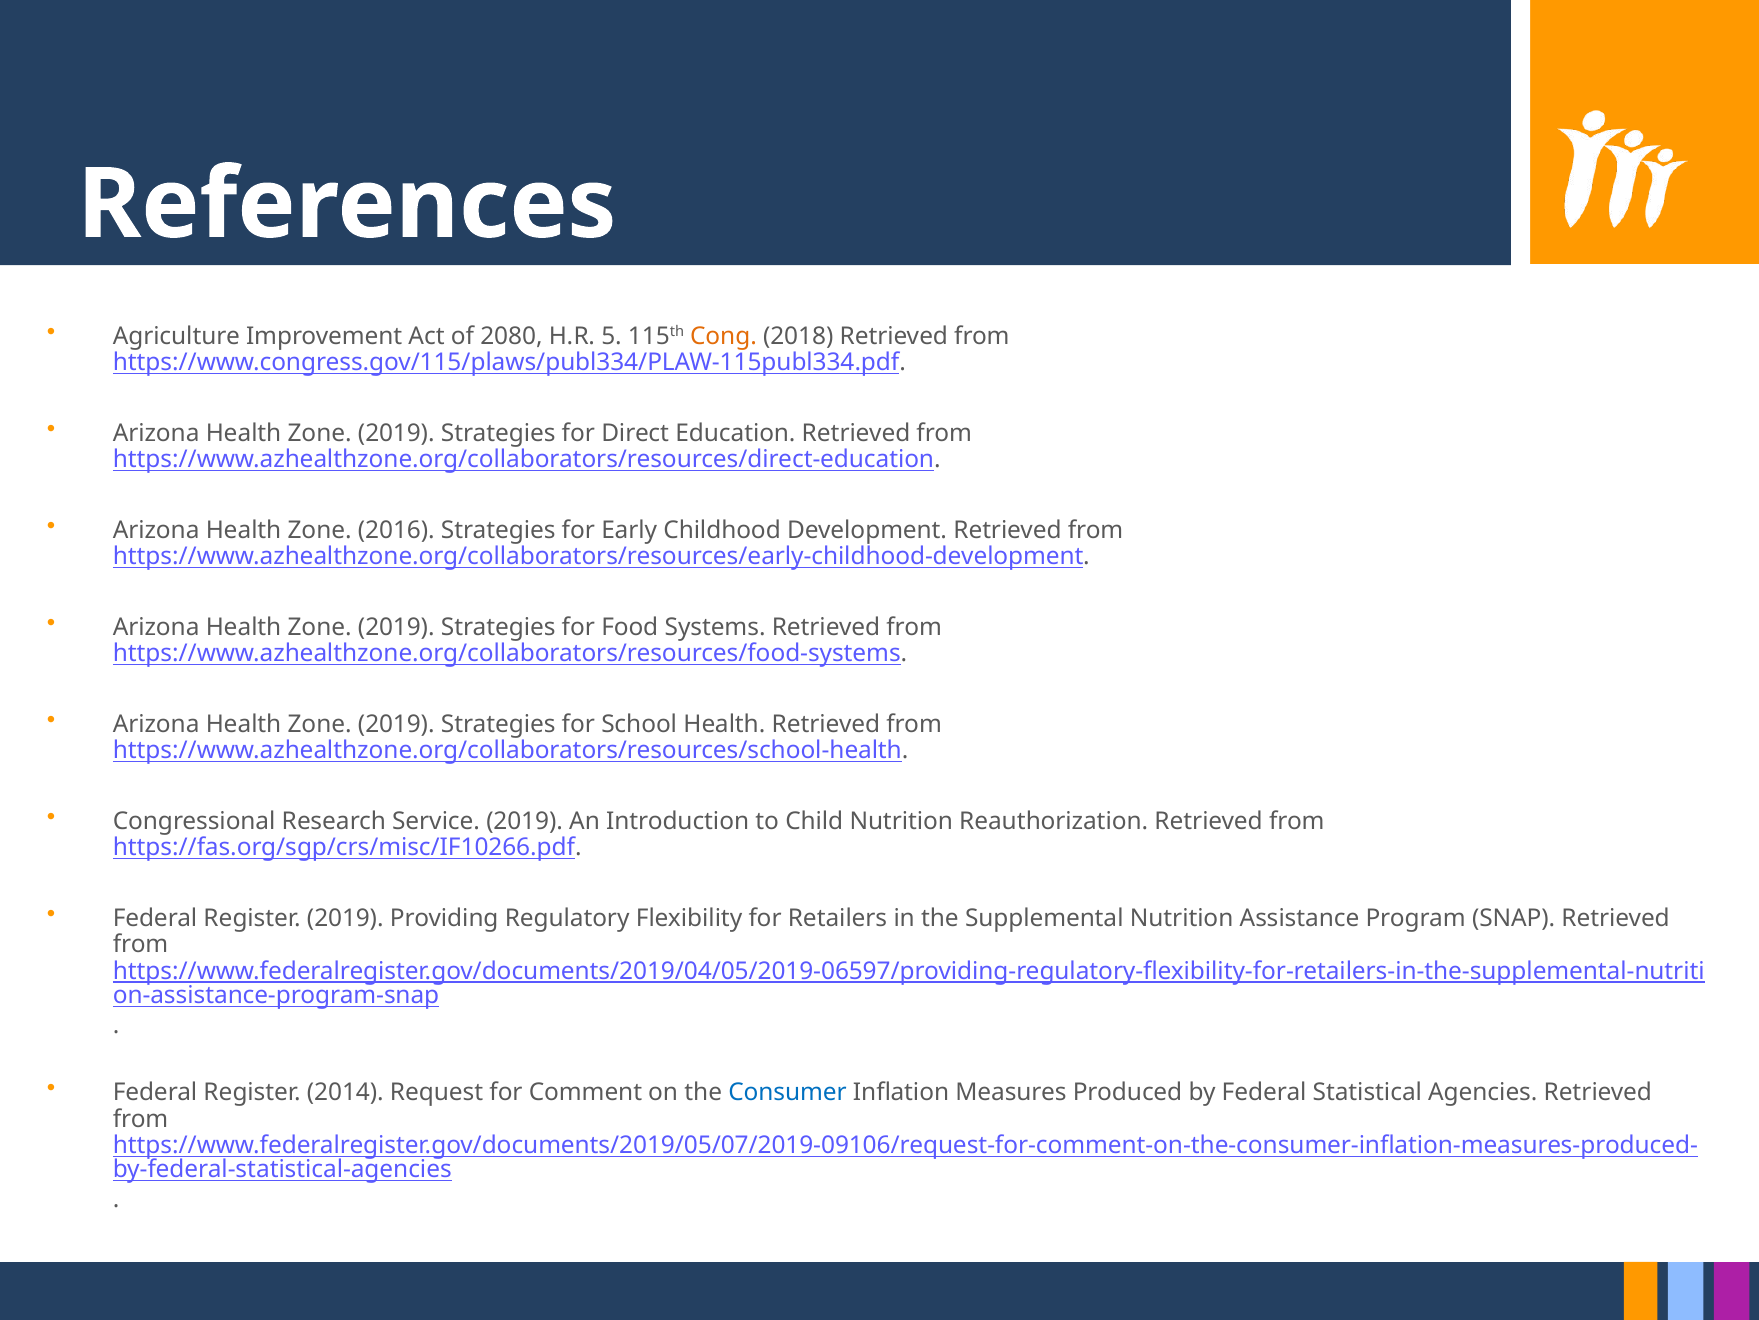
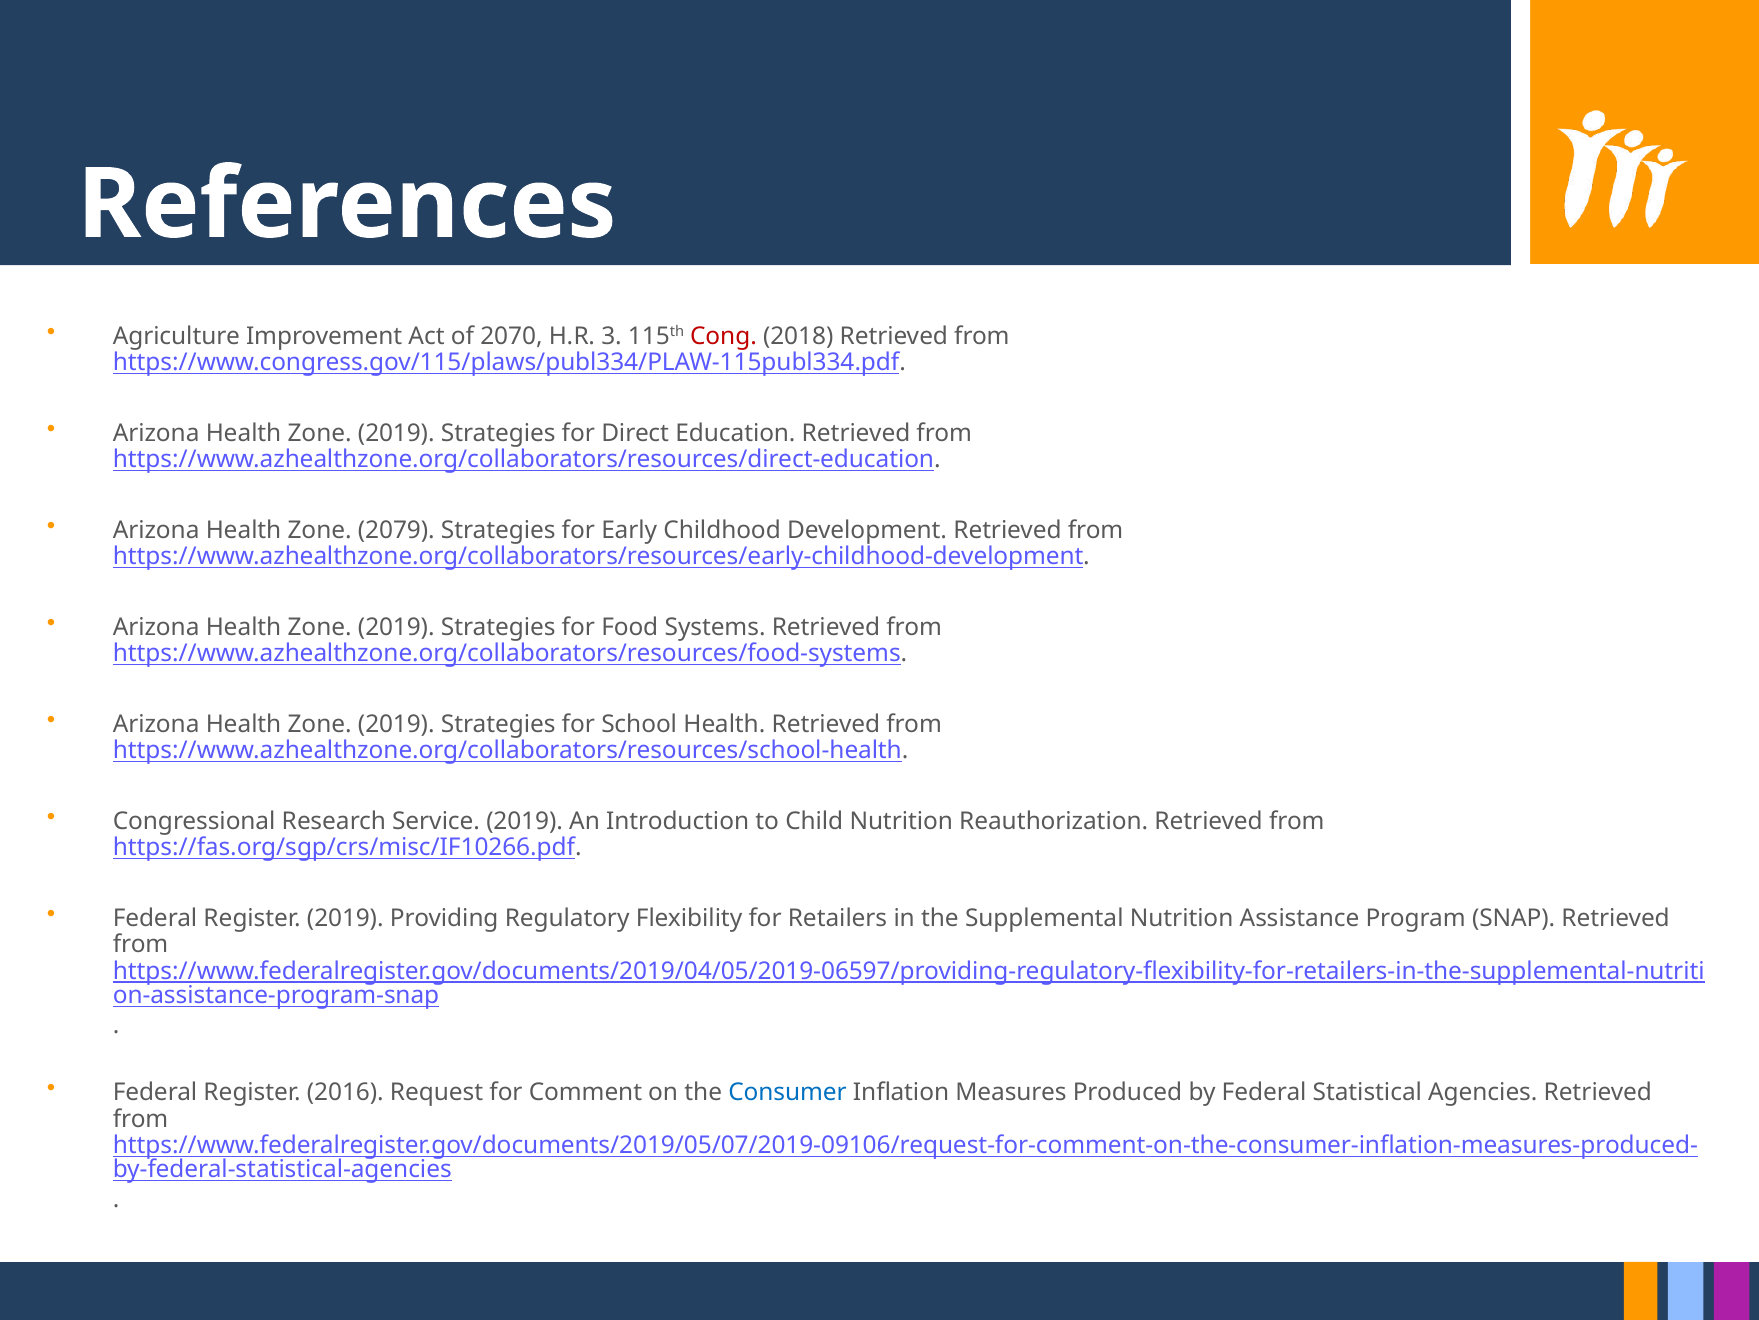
2080: 2080 -> 2070
5: 5 -> 3
Cong colour: orange -> red
2016: 2016 -> 2079
2014: 2014 -> 2016
